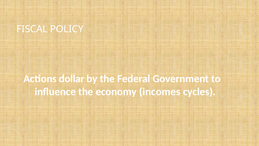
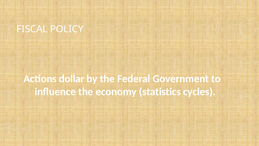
incomes: incomes -> statistics
